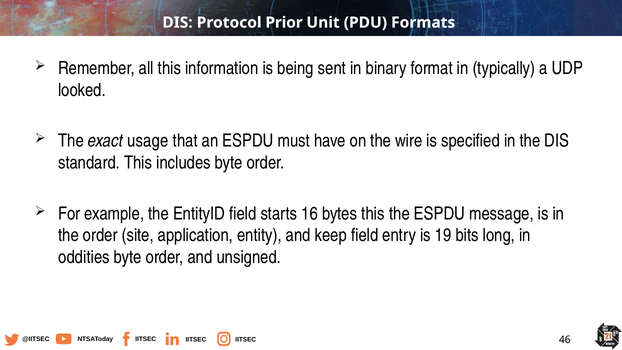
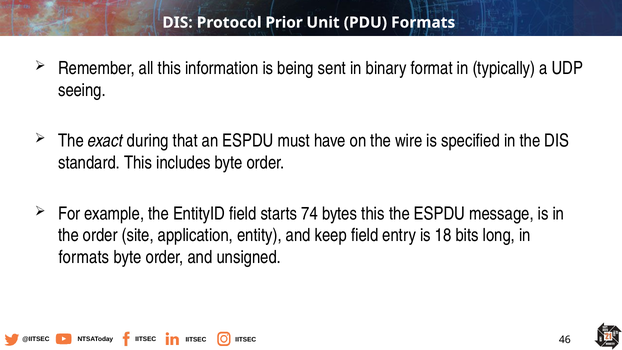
looked: looked -> seeing
usage: usage -> during
16: 16 -> 74
19: 19 -> 18
oddities at (84, 257): oddities -> formats
